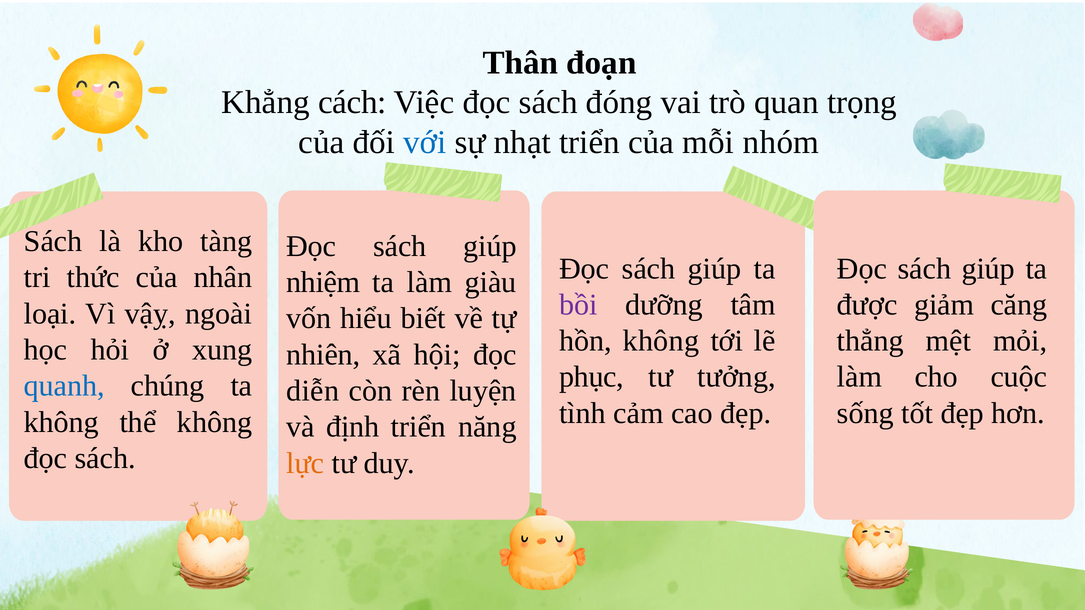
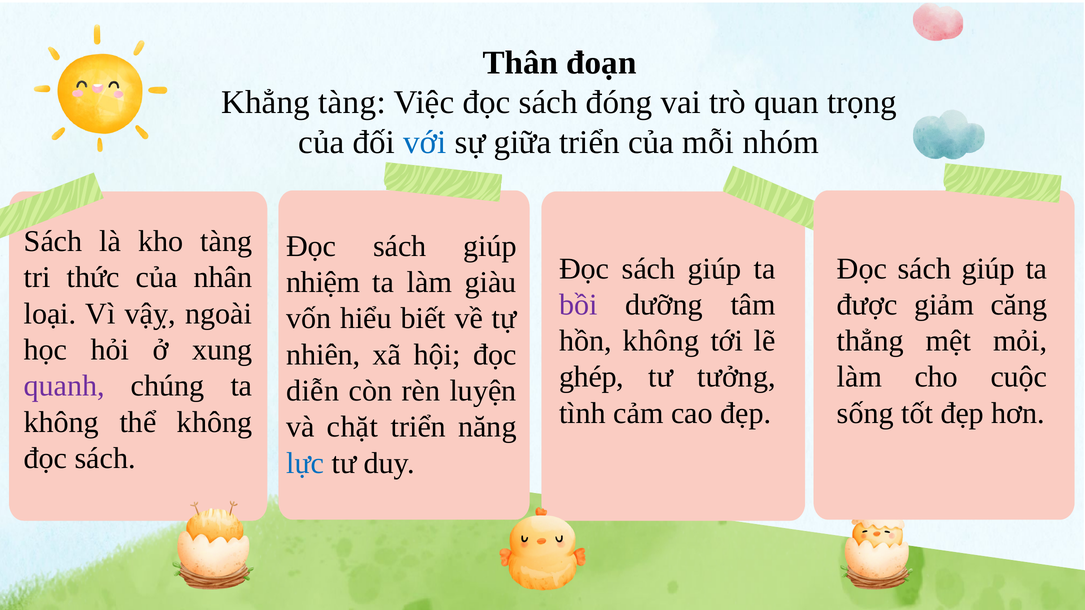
Khẳng cách: cách -> tàng
nhạt: nhạt -> giữa
phục: phục -> ghép
quanh colour: blue -> purple
định: định -> chặt
lực colour: orange -> blue
